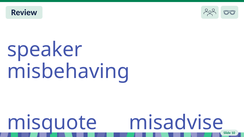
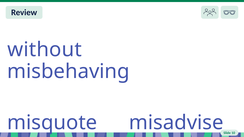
speaker: speaker -> without
